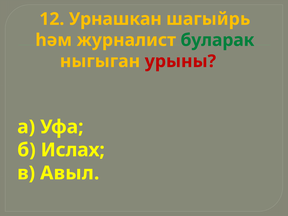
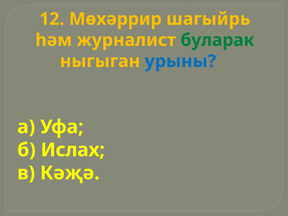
Урнашкан: Урнашкан -> Мөхәррир
урыны colour: red -> blue
Авыл: Авыл -> Кәҗә
